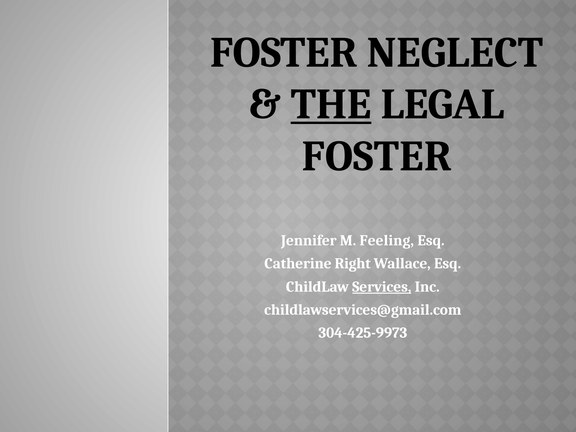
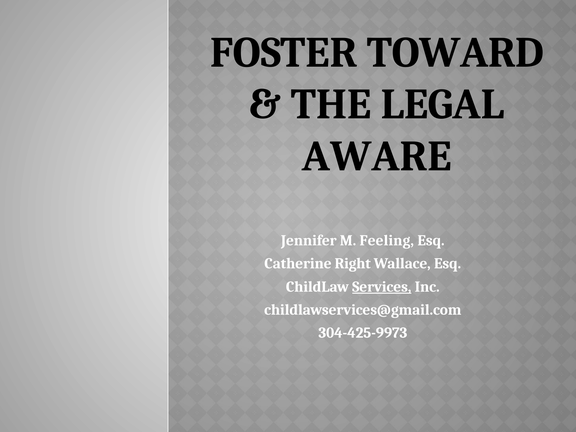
NEGLECT: NEGLECT -> TOWARD
THE underline: present -> none
FOSTER at (377, 156): FOSTER -> AWARE
